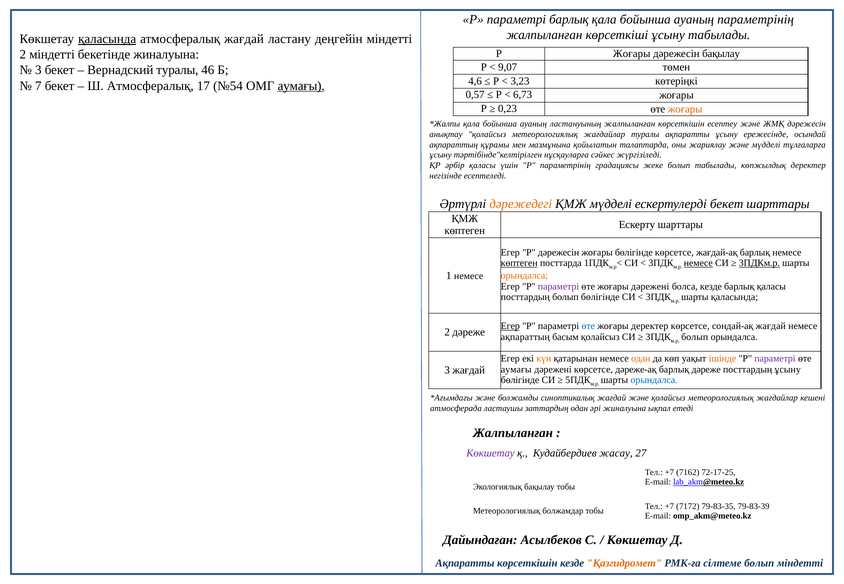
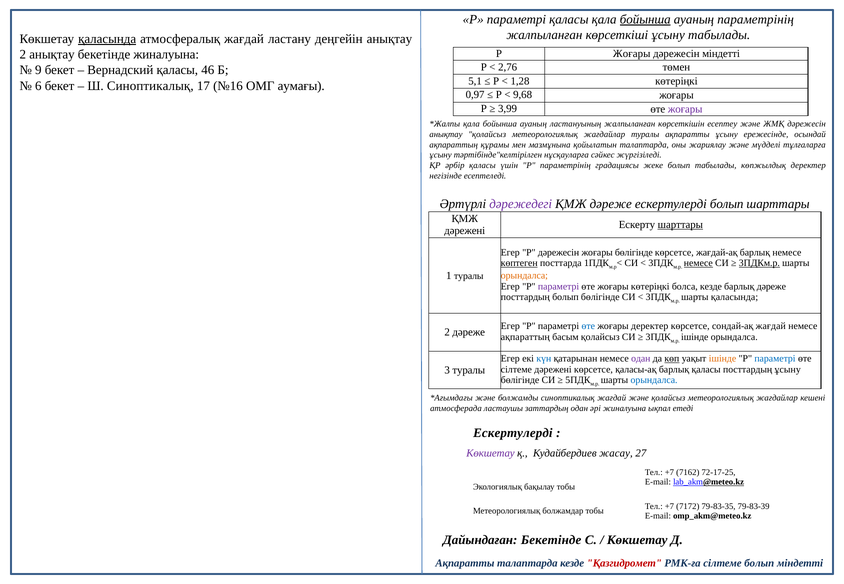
параметрі барлық: барлық -> қаласы
бойынша at (645, 19) underline: none -> present
деңгейін міндетті: міндетті -> анықтау
2 міндетті: міндетті -> анықтау
дәрежесін бақылау: бақылау -> міндетті
9,07: 9,07 -> 2,76
3 at (38, 70): 3 -> 9
Вернадский туралы: туралы -> қаласы
4,6: 4,6 -> 5,1
3,23: 3,23 -> 1,28
7: 7 -> 6
Ш Атмосфералық: Атмосфералық -> Синоптикалық
№54: №54 -> №16
аумағы at (301, 86) underline: present -> none
0,57: 0,57 -> 0,97
6,73: 6,73 -> 9,68
0,23: 0,23 -> 3,99
жоғары at (685, 109) colour: orange -> purple
дәрежедегі colour: orange -> purple
ҚМЖ мүдделі: мүдделі -> дәреже
ескертулерді бекет: бекет -> болып
шарттары at (680, 225) underline: none -> present
көптеген at (465, 231): көптеген -> дәрежені
1 немесе: немесе -> туралы
жоғары дәрежені: дәрежені -> көтеріңкі
барлық қаласы: қаласы -> дәреже
Егер at (510, 326) underline: present -> none
болып at (695, 337): болып -> ішінде
күн colour: orange -> blue
одан at (641, 359) colour: orange -> purple
көп underline: none -> present
параметрі at (775, 359) colour: purple -> blue
аумағы at (516, 369): аумағы -> сілтеме
дәреже-ақ: дәреже-ақ -> қаласы-ақ
барлық дәреже: дәреже -> қаласы
3 жағдай: жағдай -> туралы
Жалпыланған at (513, 433): Жалпыланған -> Ескертулерді
Дайындаған Асылбеков: Асылбеков -> Бекетінде
Ақпаратты көрсеткішін: көрсеткішін -> талаптарда
Қазгидромет colour: orange -> red
